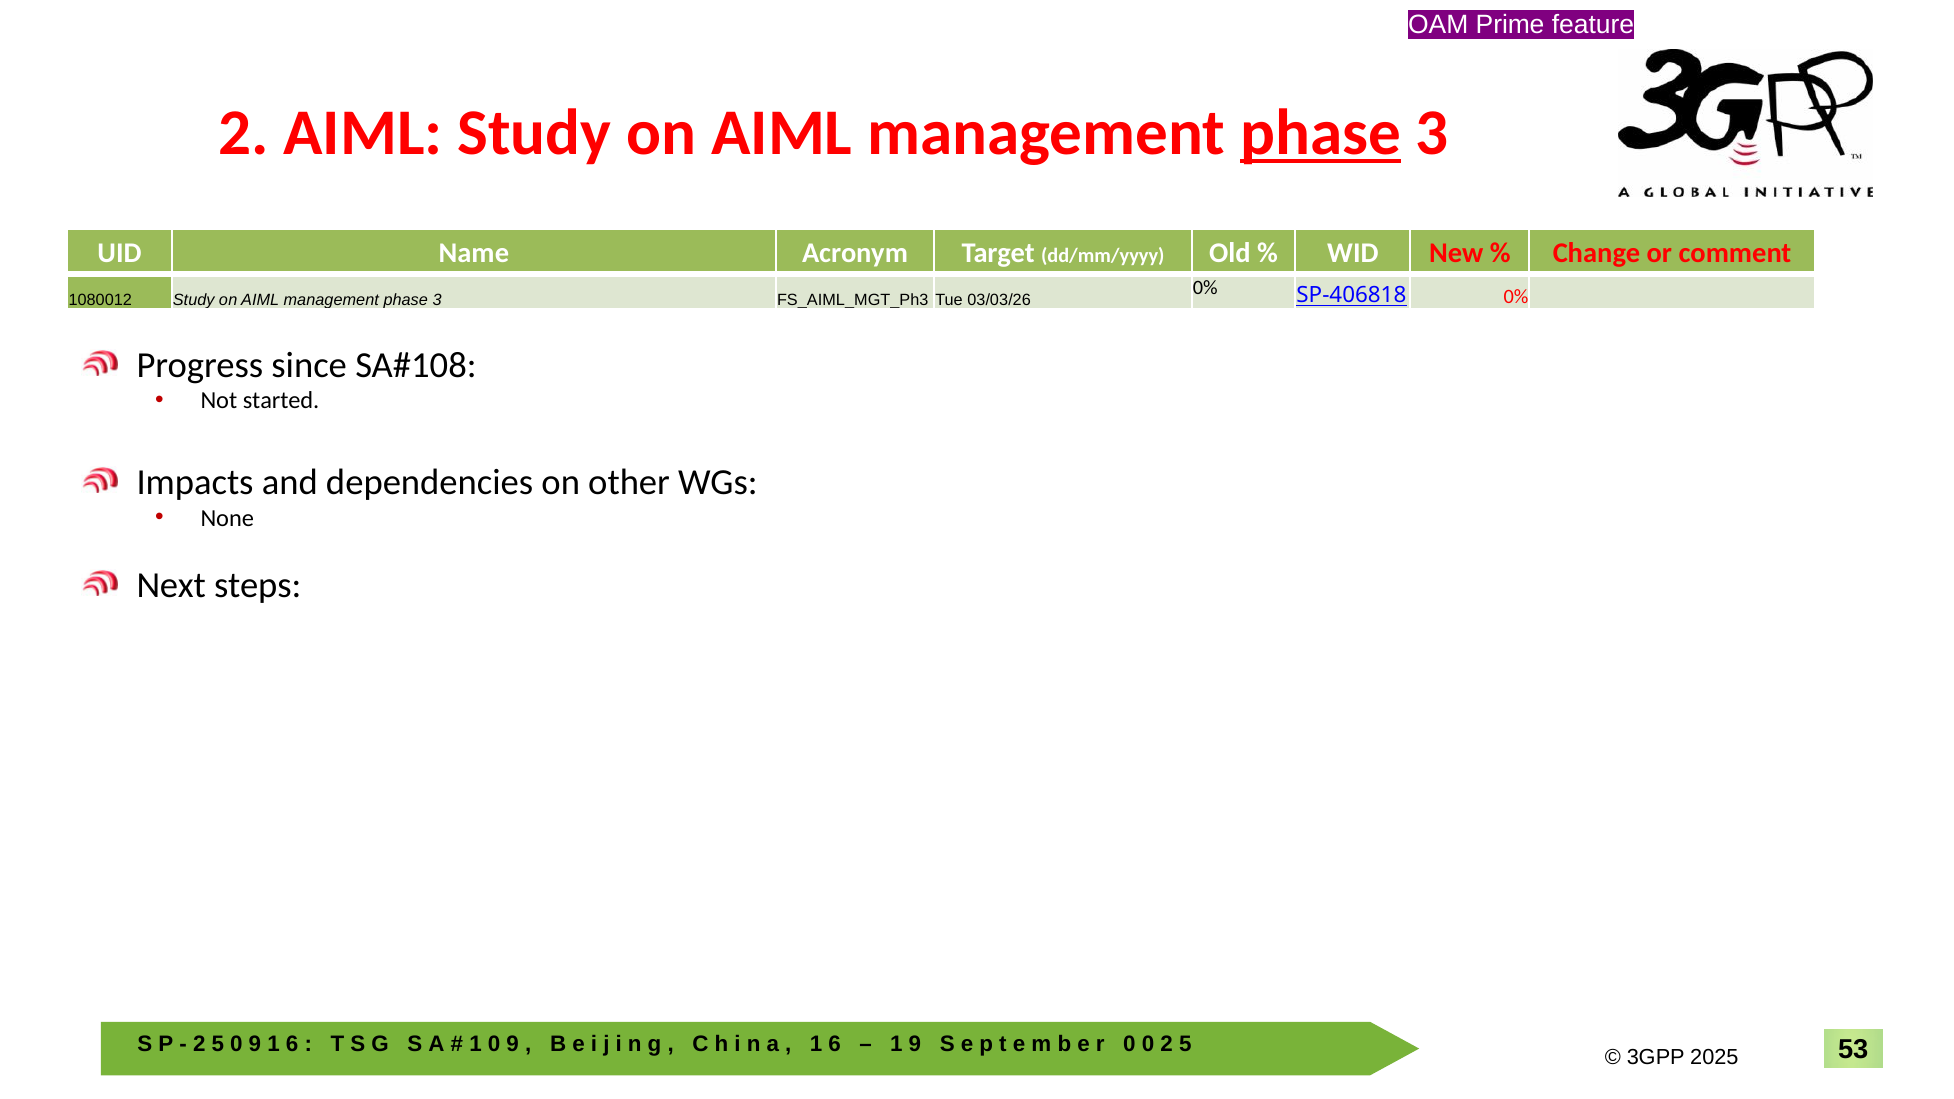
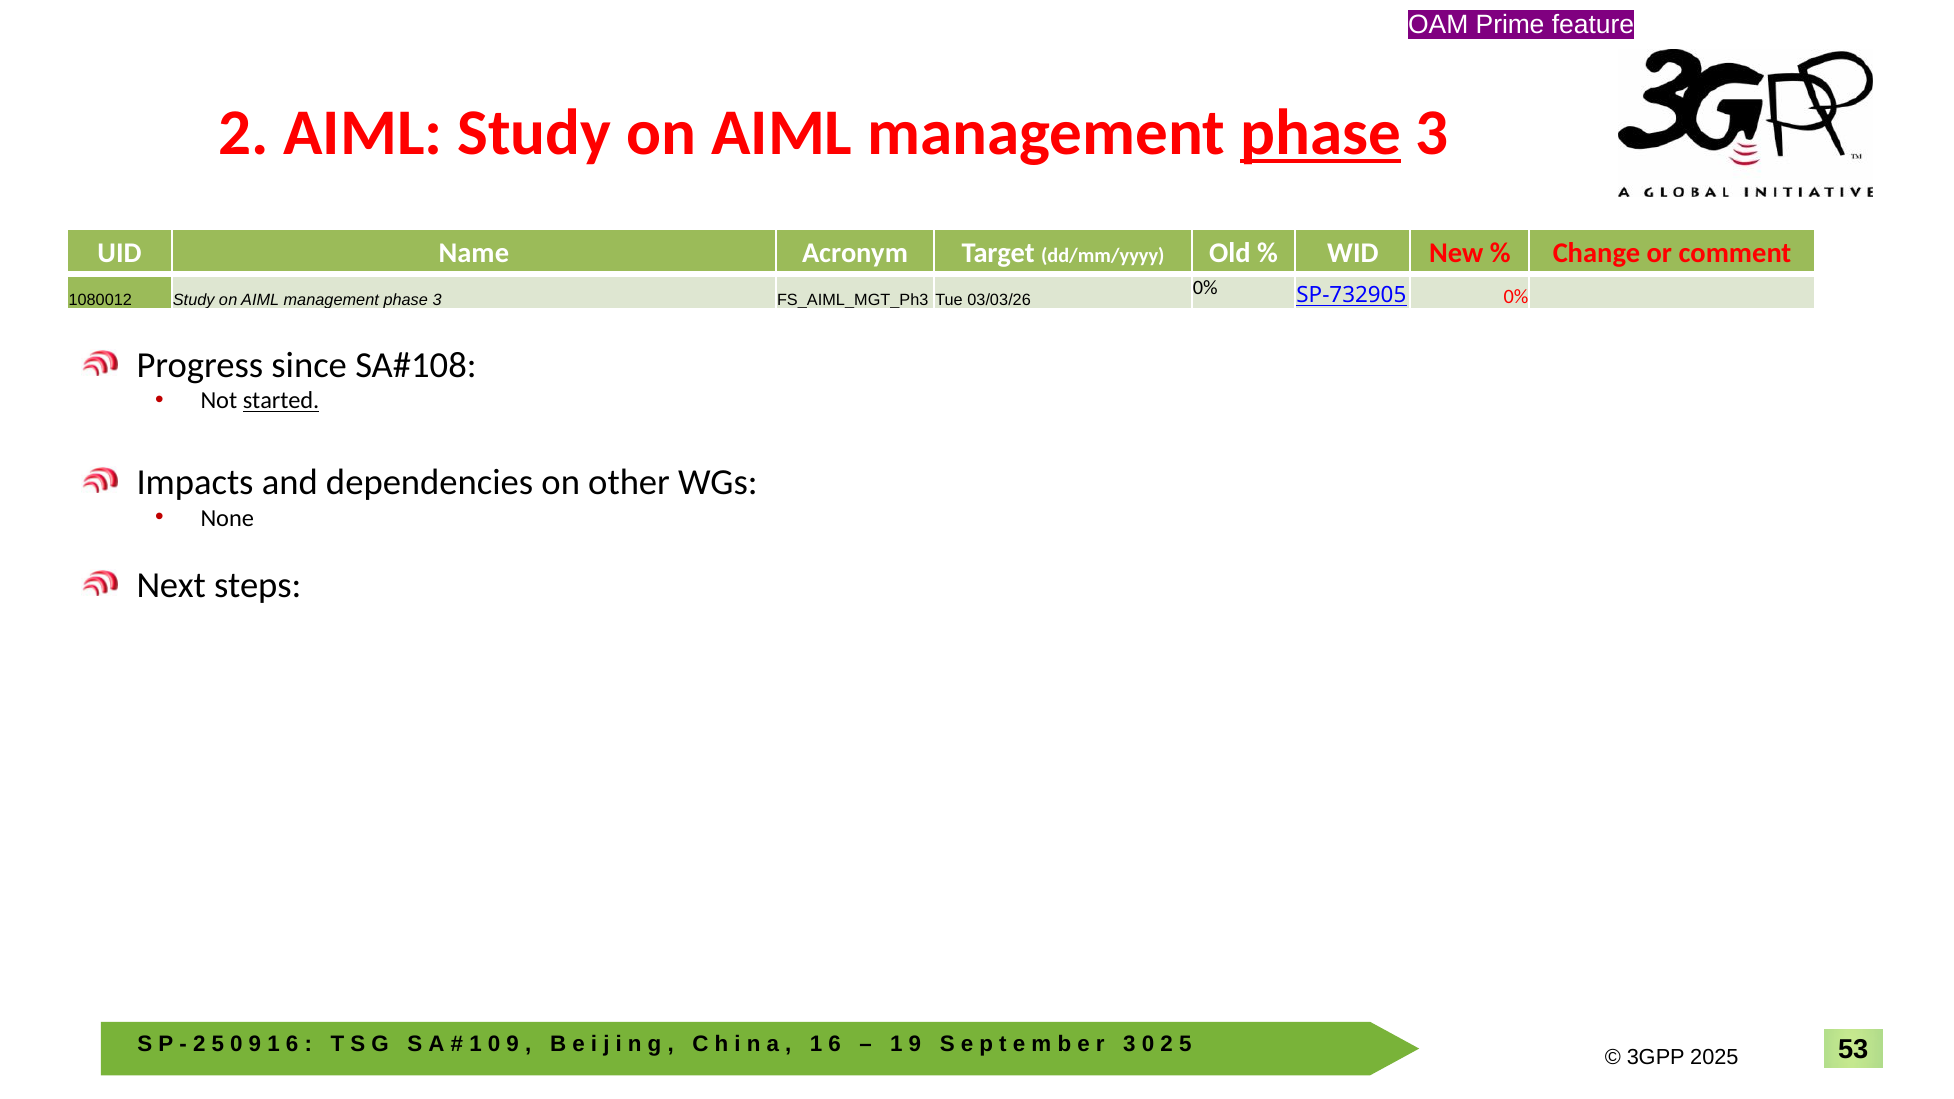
SP-406818: SP-406818 -> SP-732905
started underline: none -> present
0 at (1129, 1044): 0 -> 3
